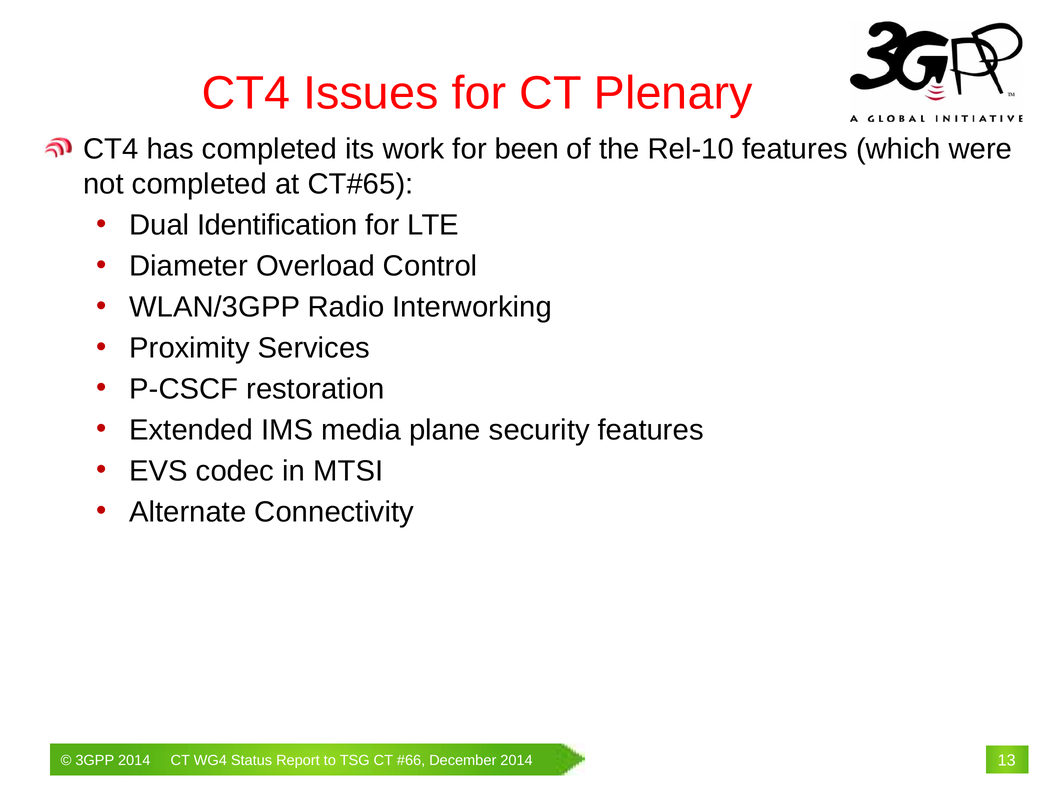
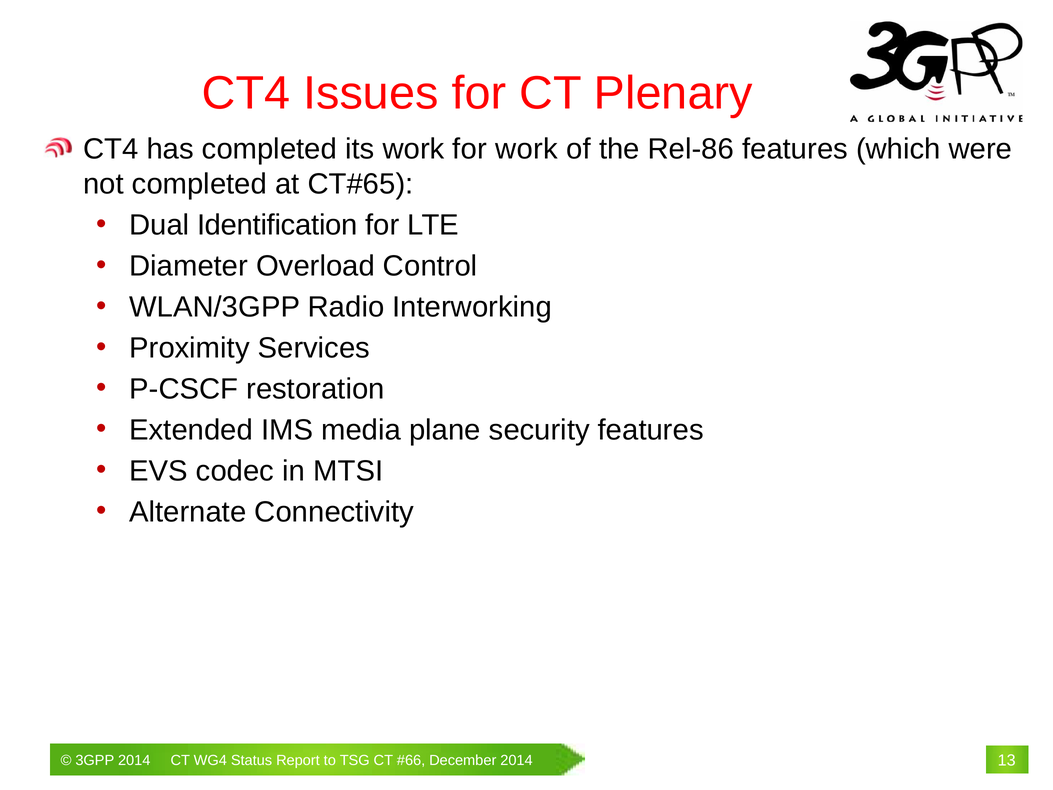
for been: been -> work
Rel-10: Rel-10 -> Rel-86
